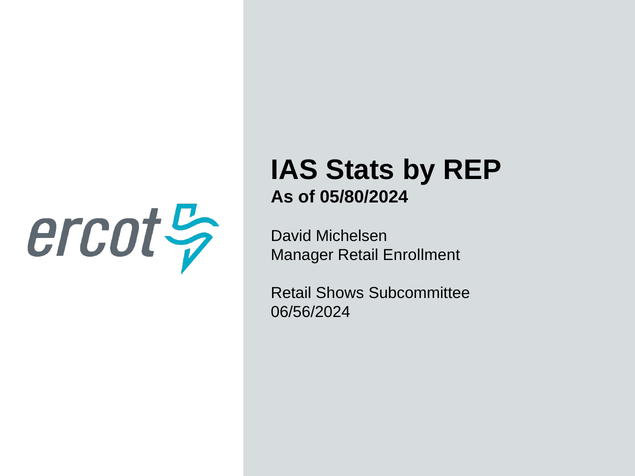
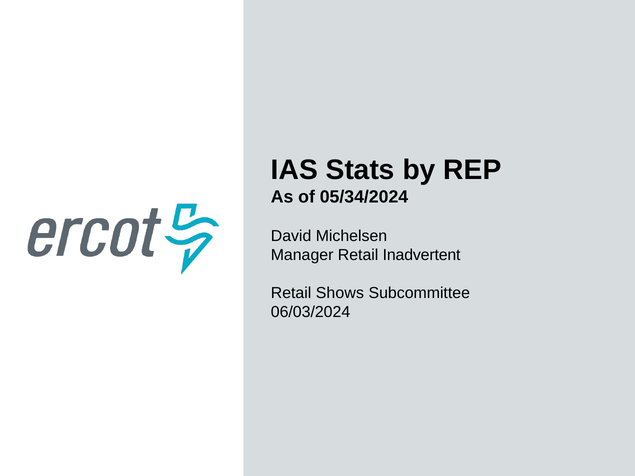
05/80/2024: 05/80/2024 -> 05/34/2024
Enrollment: Enrollment -> Inadvertent
06/56/2024: 06/56/2024 -> 06/03/2024
